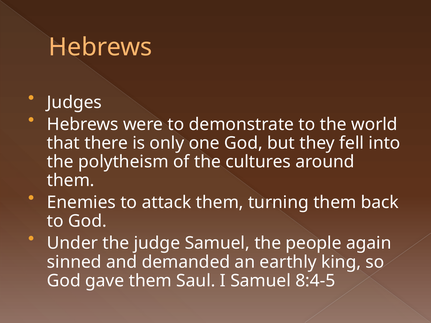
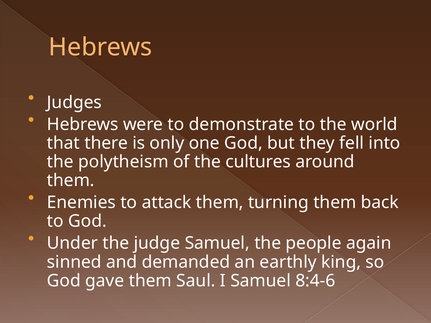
8:4-5: 8:4-5 -> 8:4-6
